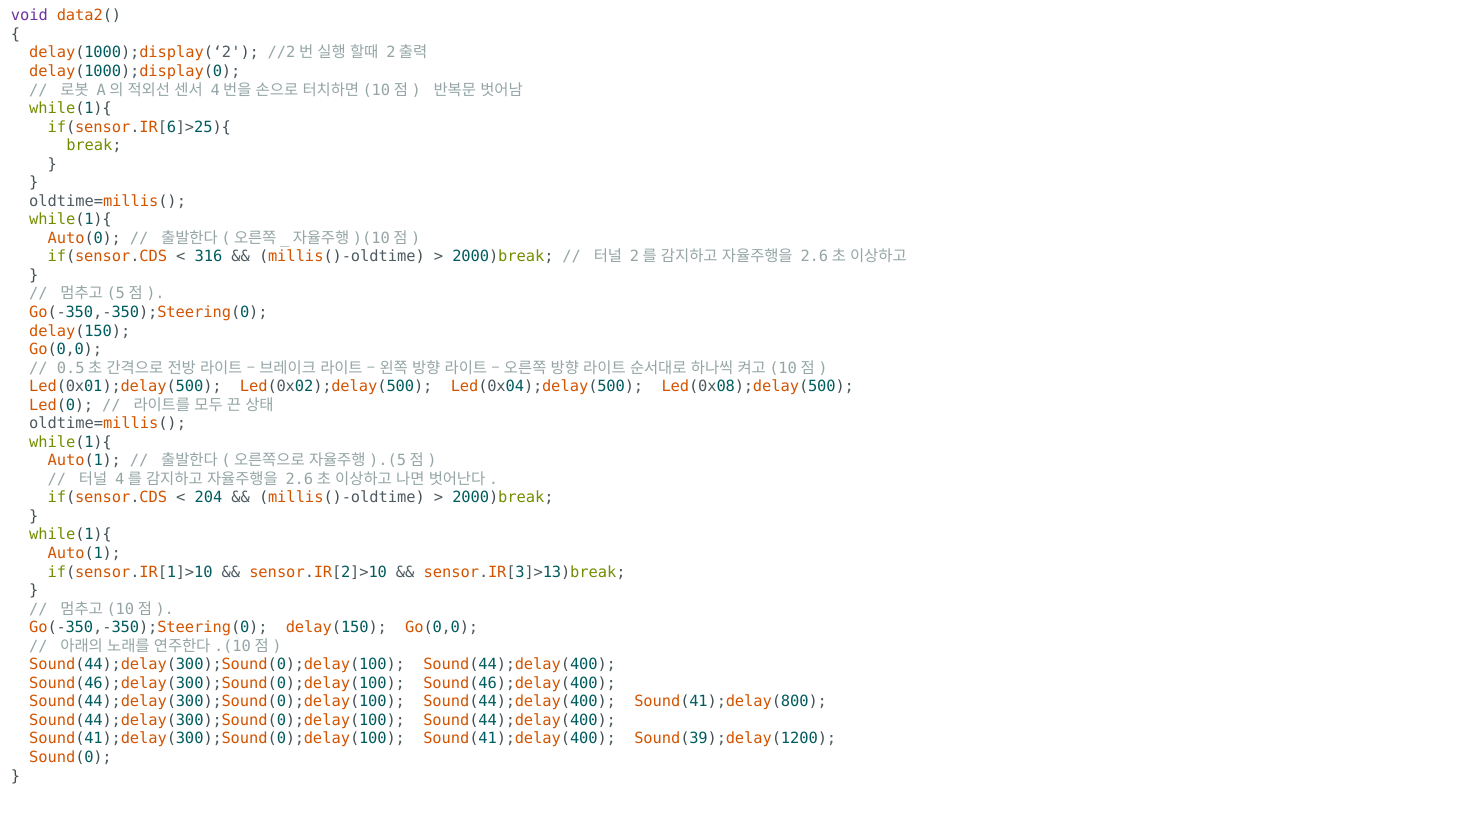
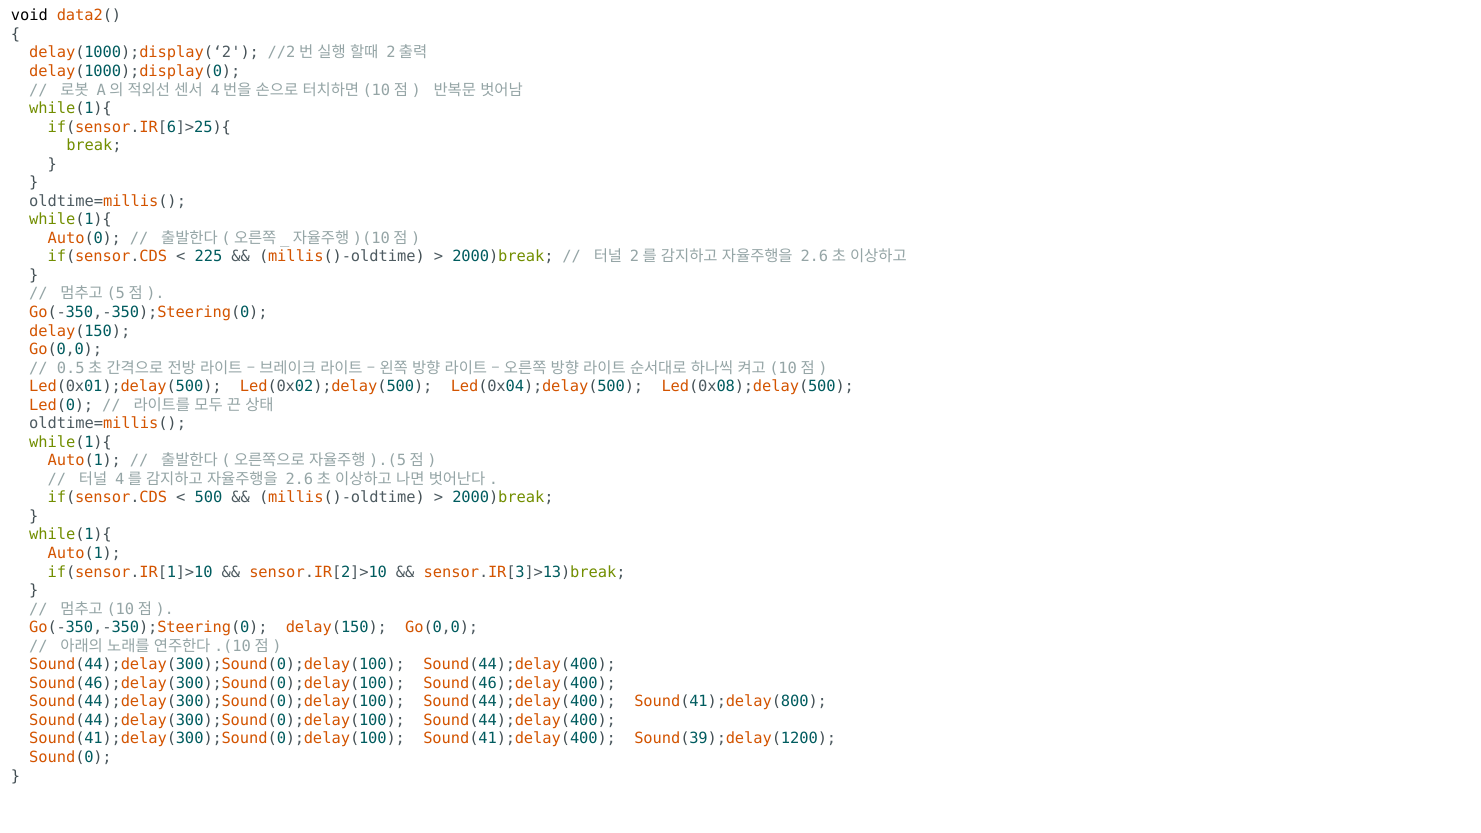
void colour: purple -> black
316: 316 -> 225
204: 204 -> 500
